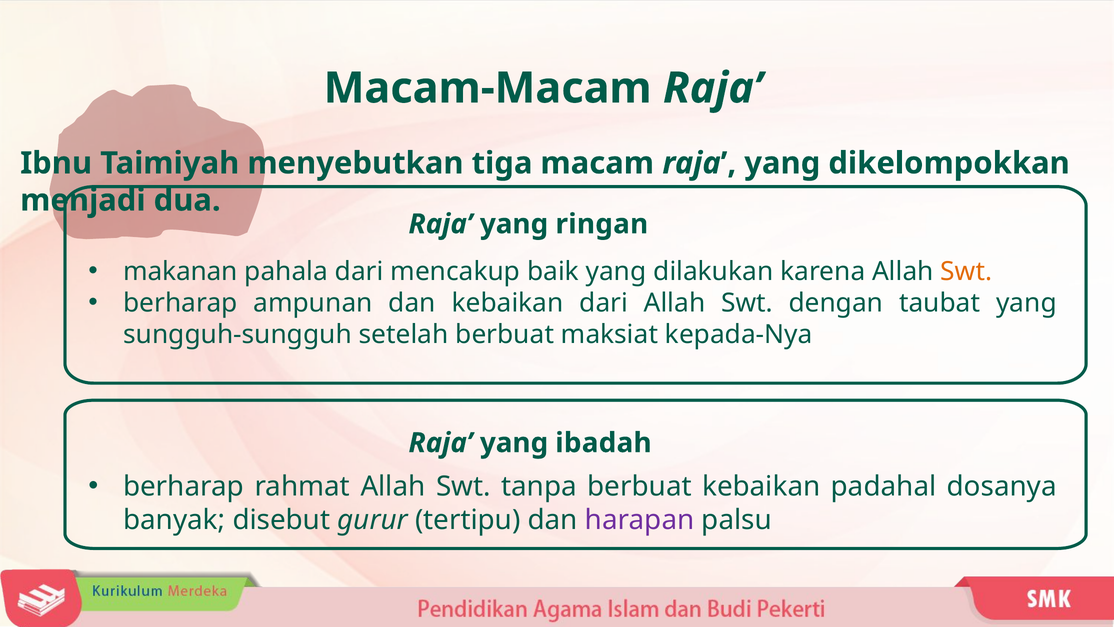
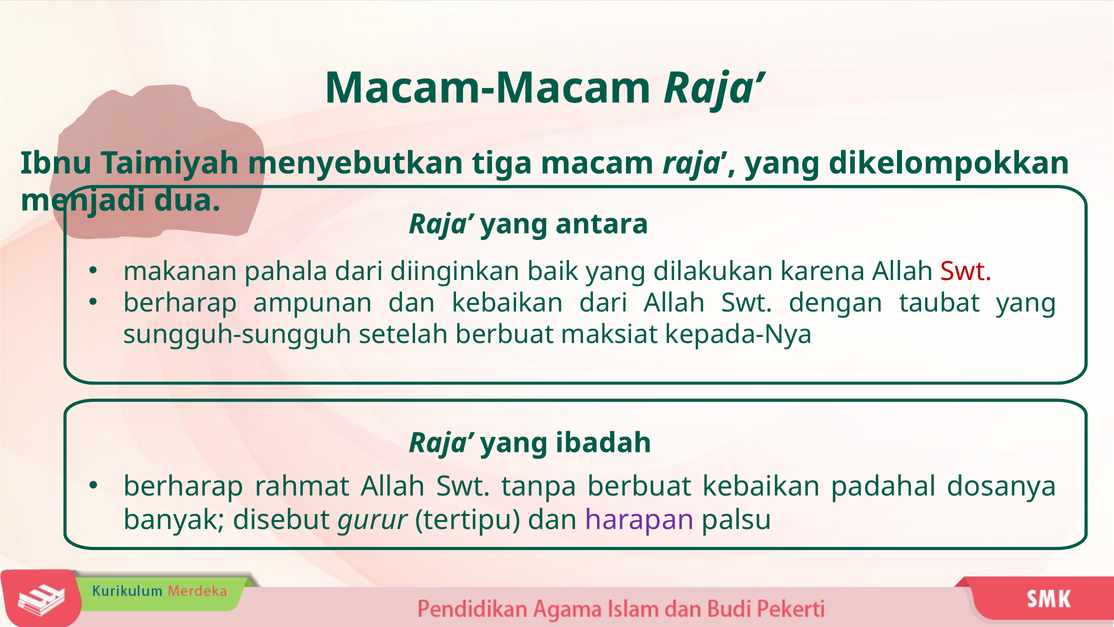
ringan: ringan -> antara
mencakup: mencakup -> diinginkan
Swt at (966, 271) colour: orange -> red
